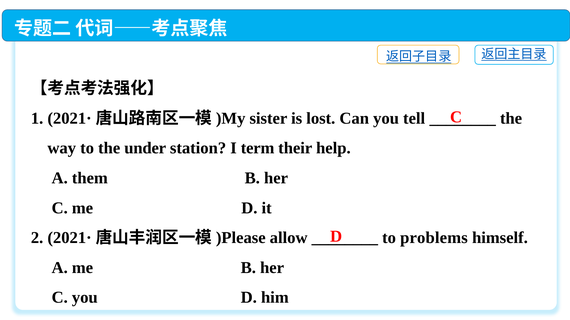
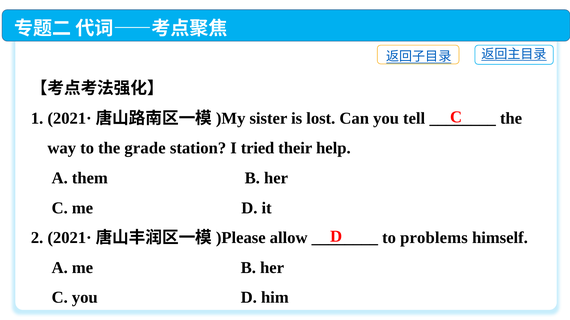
under: under -> grade
term: term -> tried
